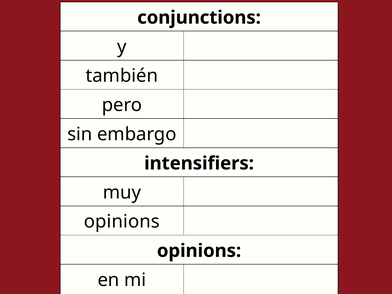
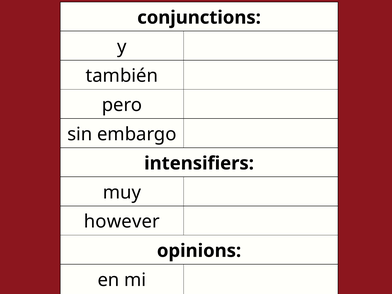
opinions at (122, 222): opinions -> however
